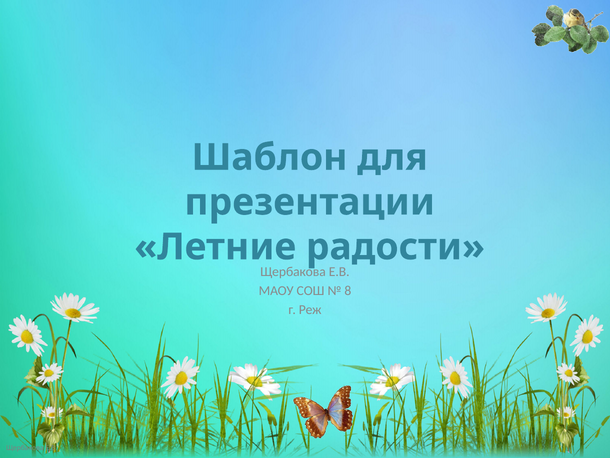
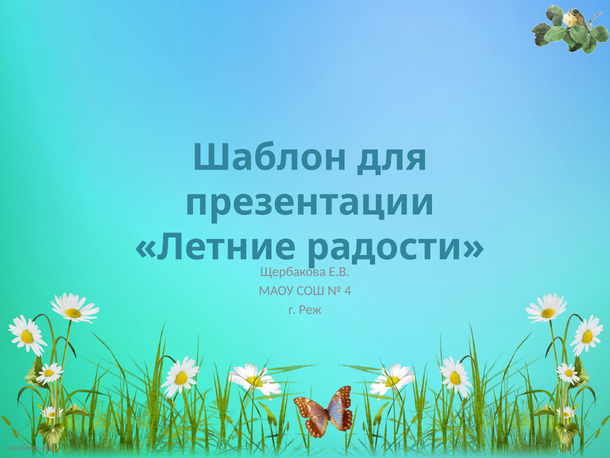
8: 8 -> 4
